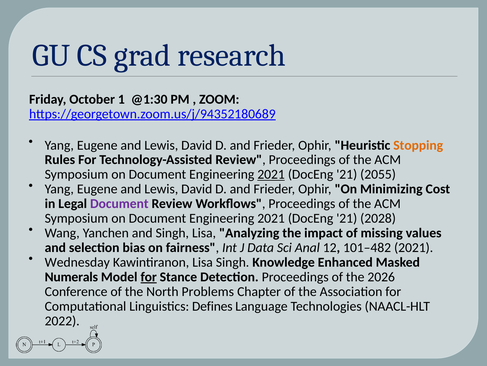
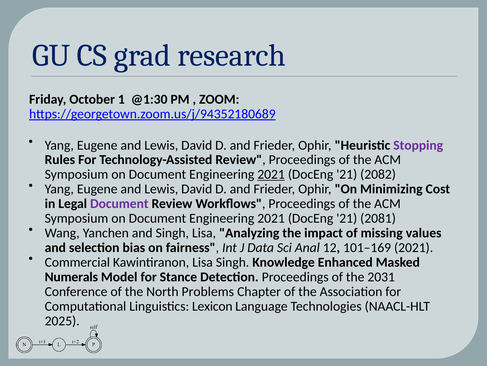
Stopping colour: orange -> purple
2055: 2055 -> 2082
2028: 2028 -> 2081
101–482: 101–482 -> 101–169
Wednesday: Wednesday -> Commercial
for at (149, 276) underline: present -> none
2026: 2026 -> 2031
Defines: Defines -> Lexicon
2022: 2022 -> 2025
